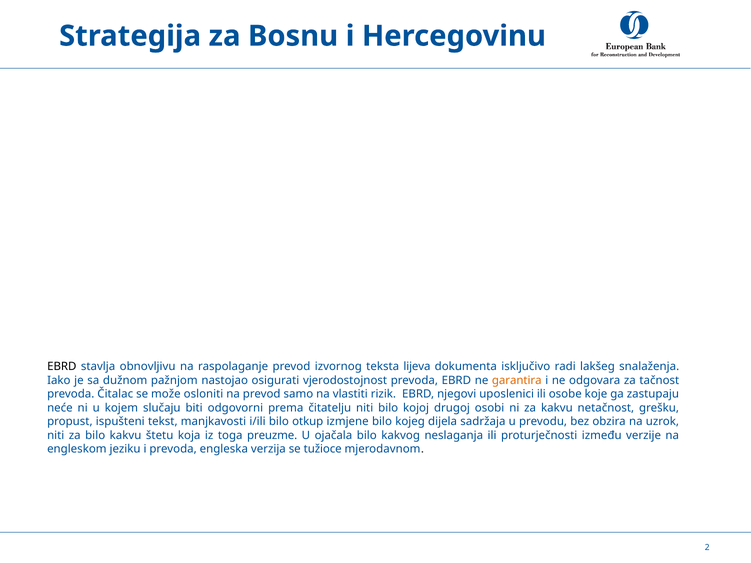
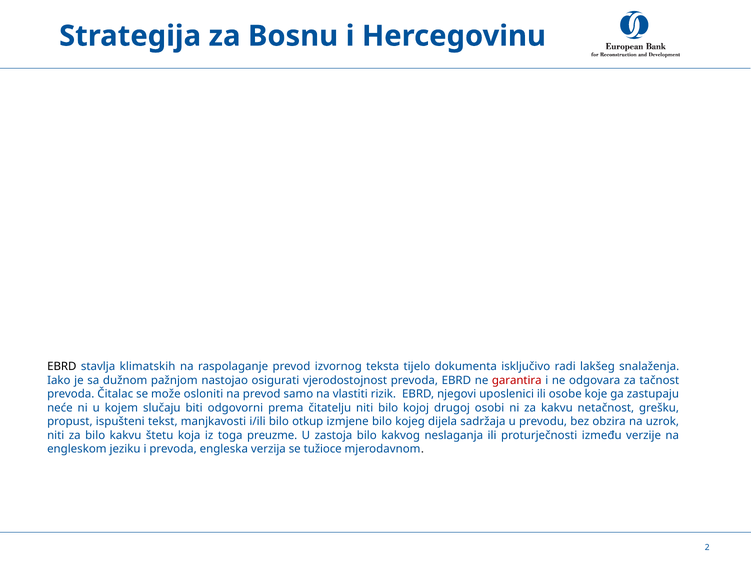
obnovljivu: obnovljivu -> klimatskih
lijeva: lijeva -> tijelo
garantira colour: orange -> red
ojačala: ojačala -> zastoja
